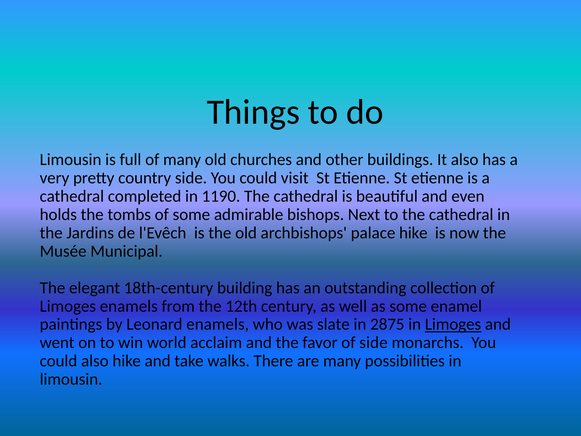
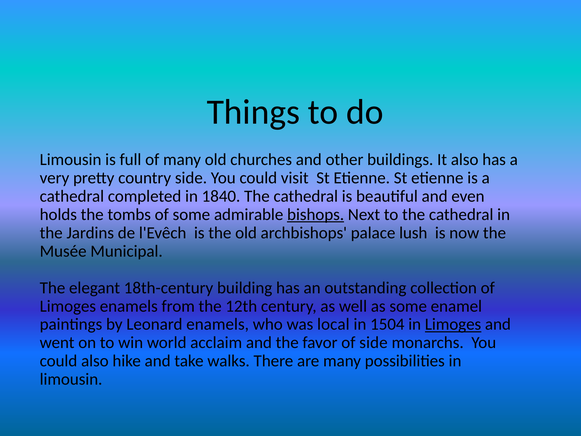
1190: 1190 -> 1840
bishops underline: none -> present
palace hike: hike -> lush
slate: slate -> local
2875: 2875 -> 1504
